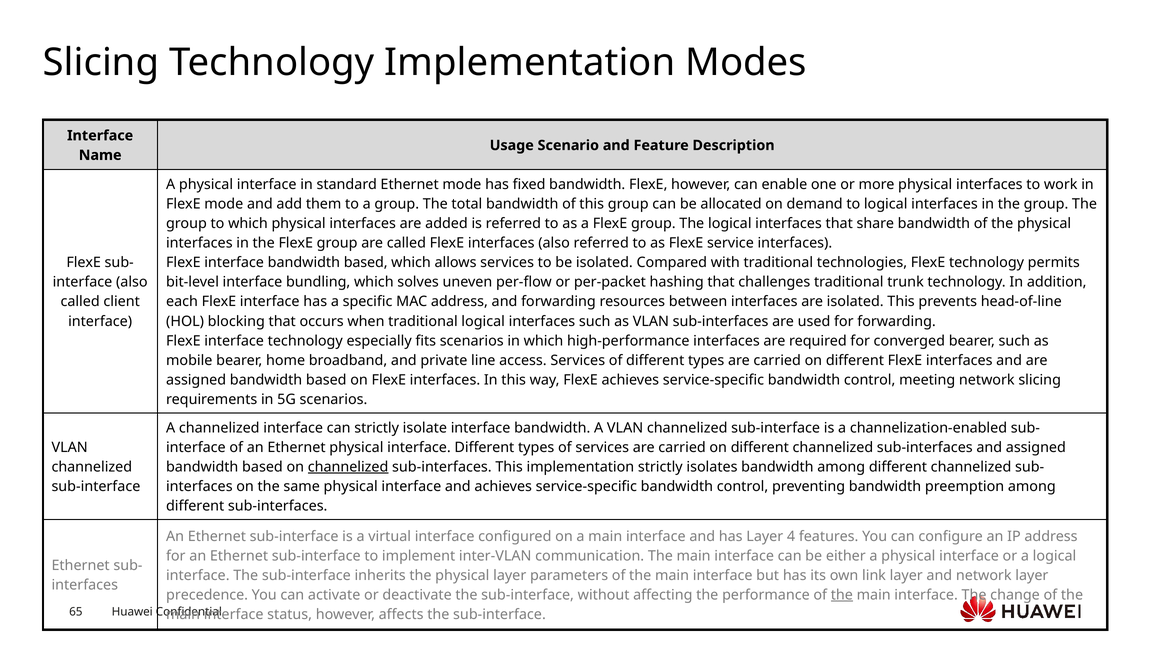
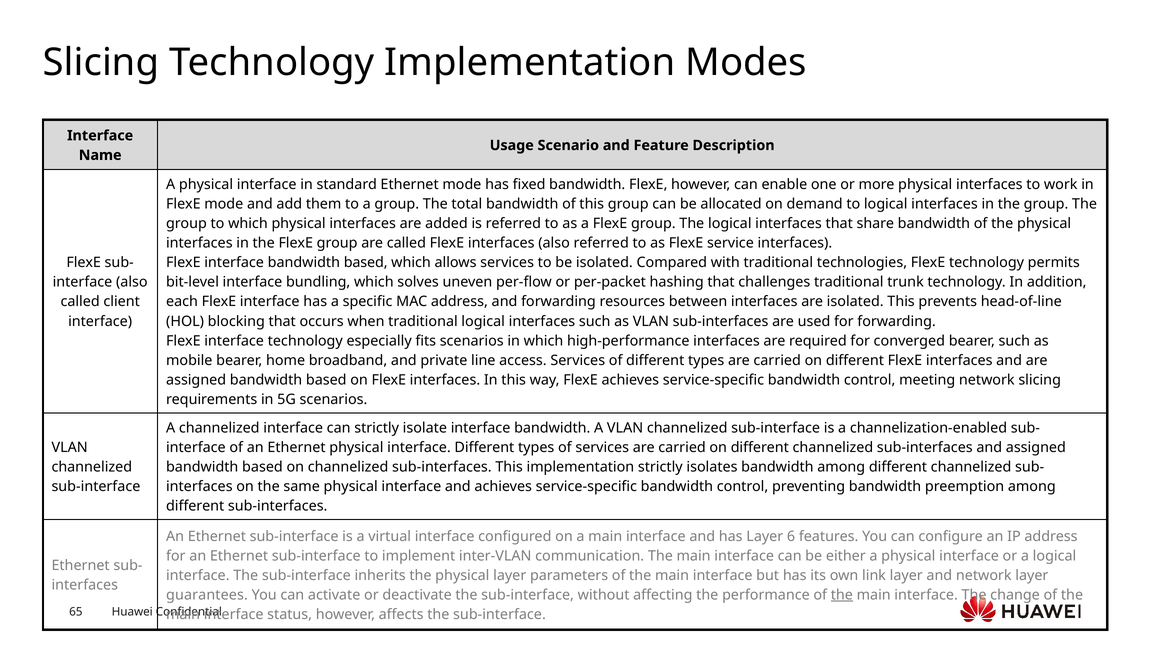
channelized at (348, 466) underline: present -> none
4: 4 -> 6
precedence: precedence -> guarantees
